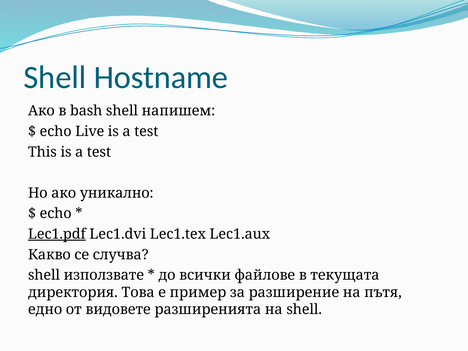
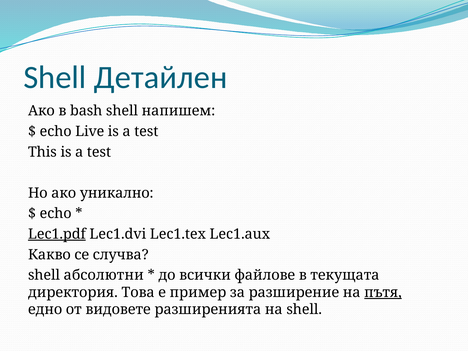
Hostname: Hostname -> Детайлен
използвате: използвате -> абсолютни
пътя underline: none -> present
